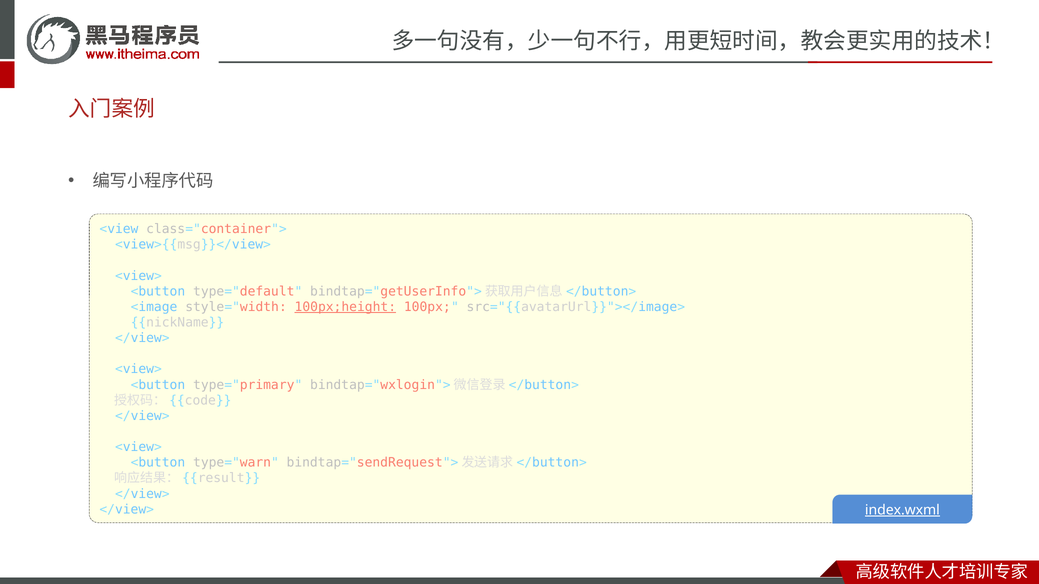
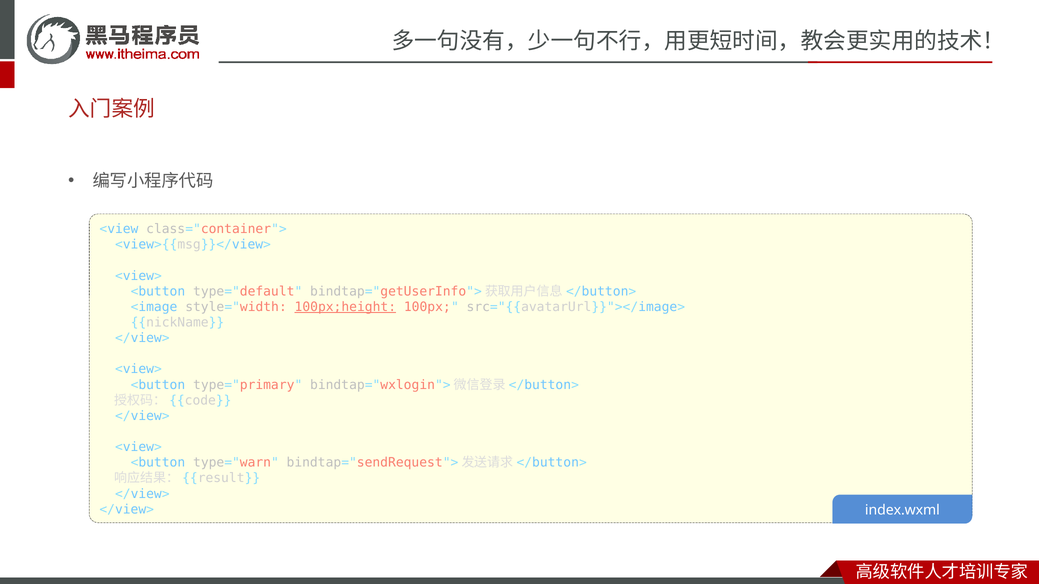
index.wxml underline: present -> none
